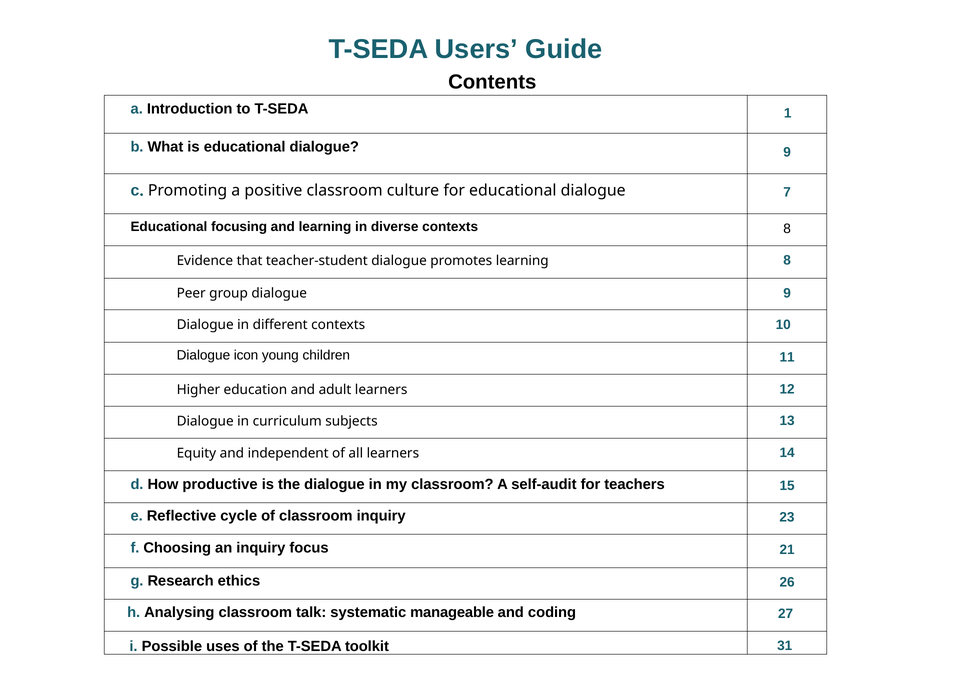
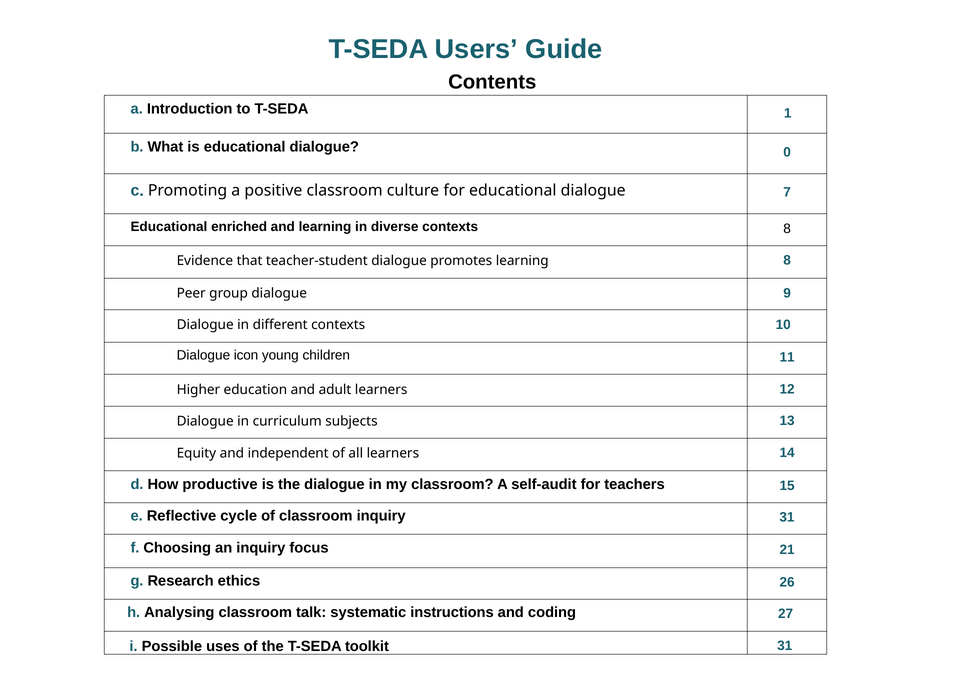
educational dialogue 9: 9 -> 0
focusing: focusing -> enriched
inquiry 23: 23 -> 31
manageable: manageable -> instructions
